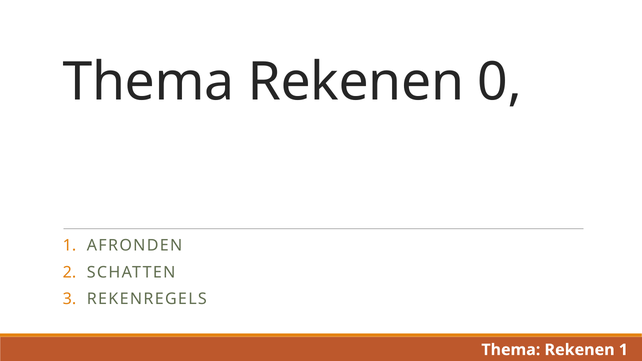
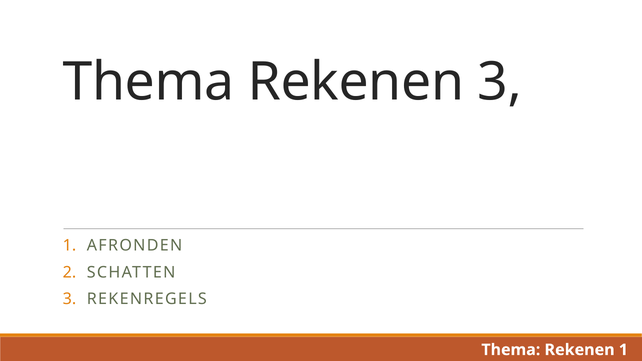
Rekenen 0: 0 -> 3
